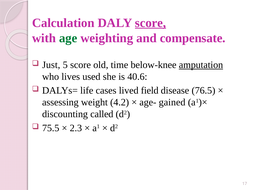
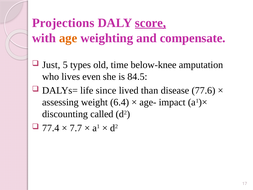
Calculation: Calculation -> Projections
age colour: green -> orange
5 score: score -> types
amputation underline: present -> none
used: used -> even
40.6: 40.6 -> 84.5
cases: cases -> since
field: field -> than
76.5: 76.5 -> 77.6
4.2: 4.2 -> 6.4
gained: gained -> impact
75.5: 75.5 -> 77.4
2.3: 2.3 -> 7.7
